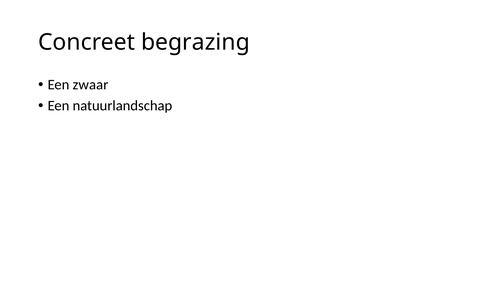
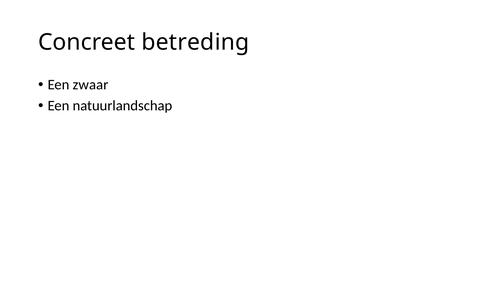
begrazing: begrazing -> betreding
